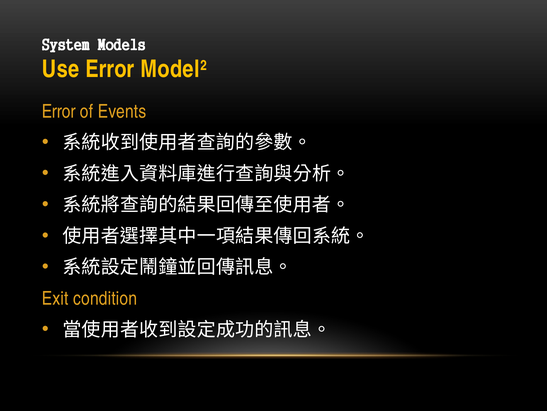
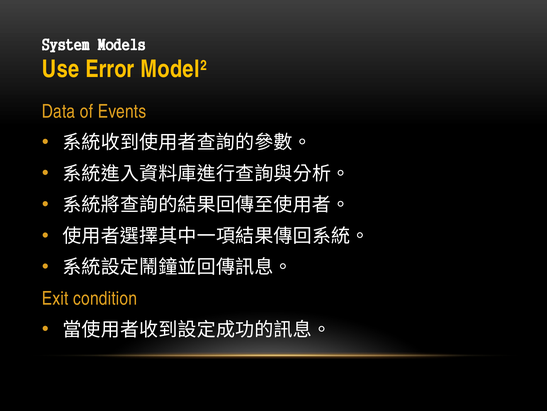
Error at (59, 111): Error -> Data
